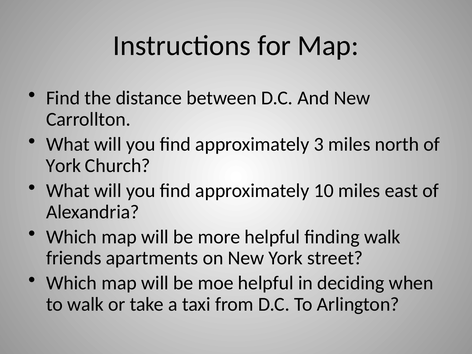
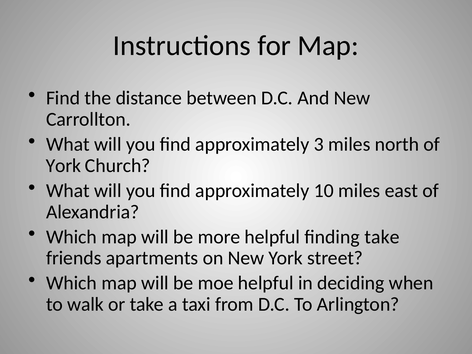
finding walk: walk -> take
